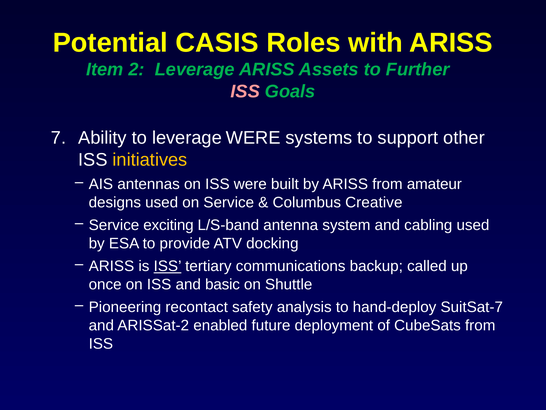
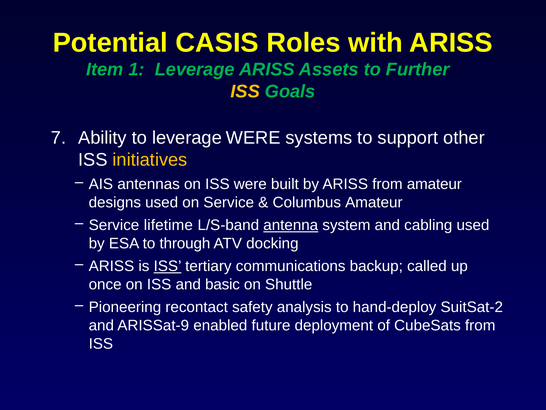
2: 2 -> 1
ISS at (245, 91) colour: pink -> yellow
Columbus Creative: Creative -> Amateur
exciting: exciting -> lifetime
antenna underline: none -> present
provide: provide -> through
SuitSat-7: SuitSat-7 -> SuitSat-2
ARISSat-2: ARISSat-2 -> ARISSat-9
